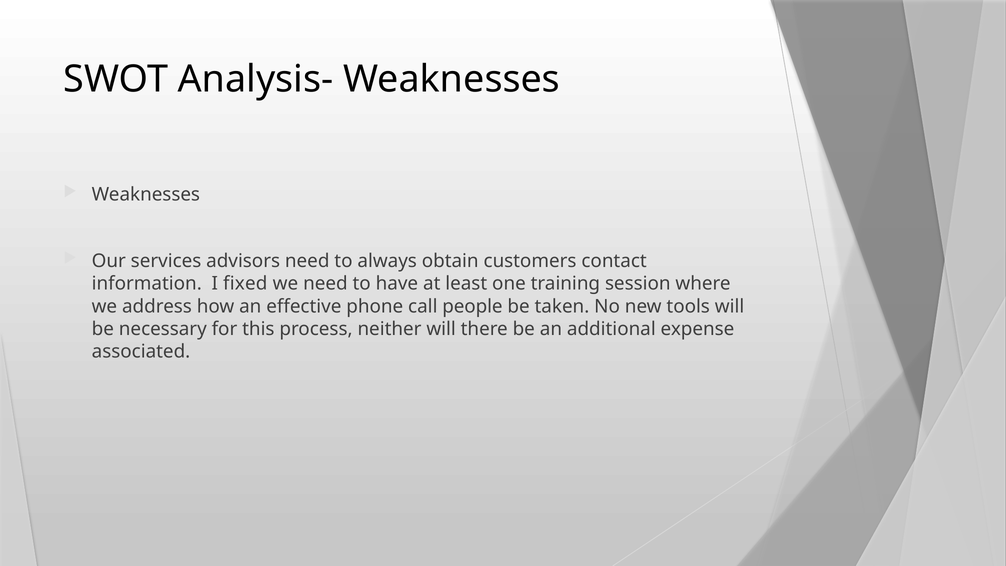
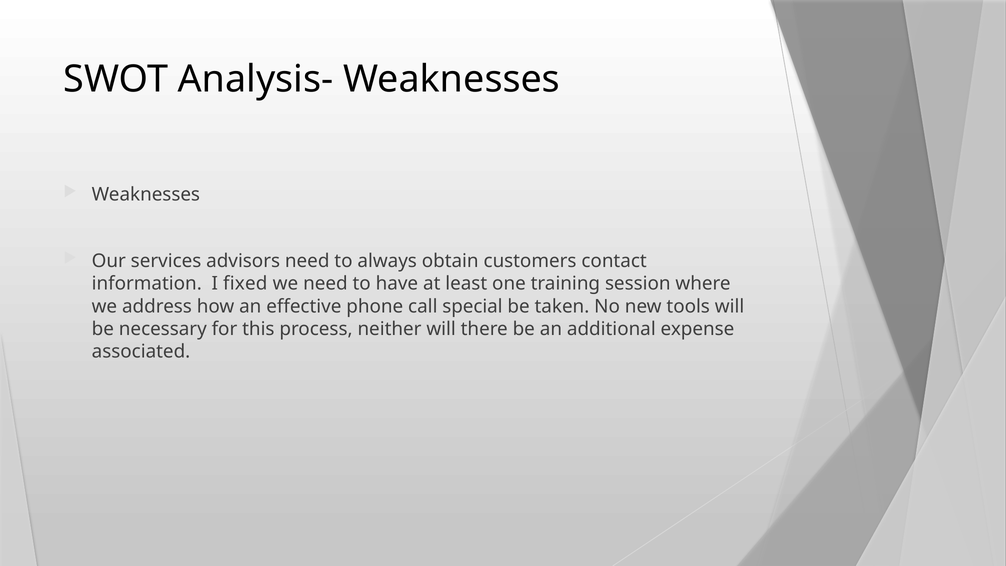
people: people -> special
